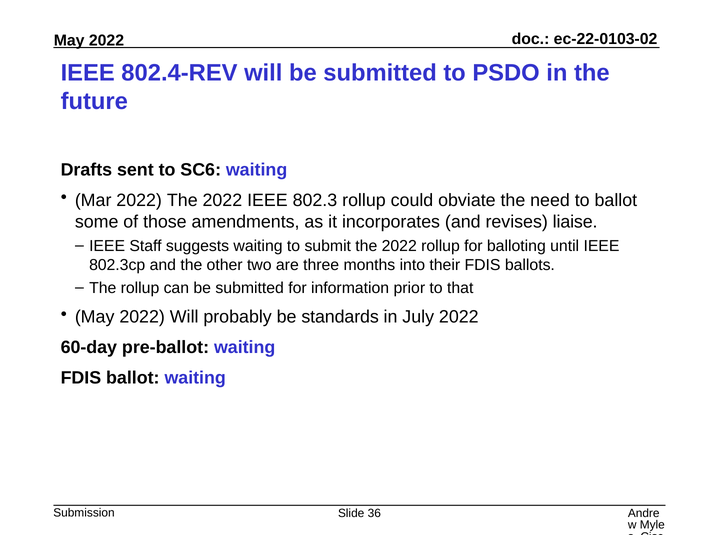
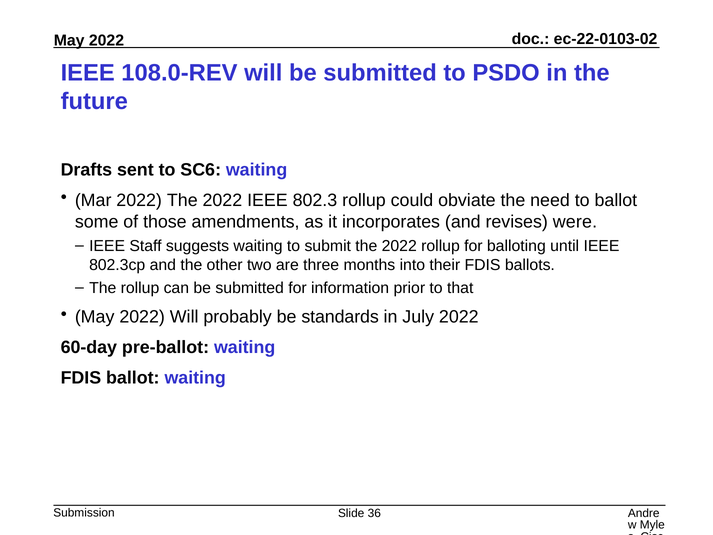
802.4-REV: 802.4-REV -> 108.0-REV
liaise: liaise -> were
